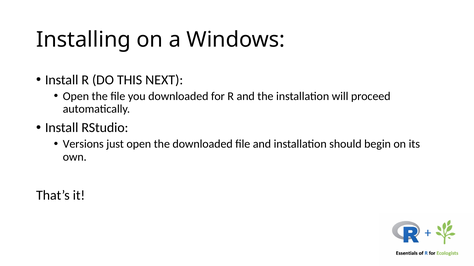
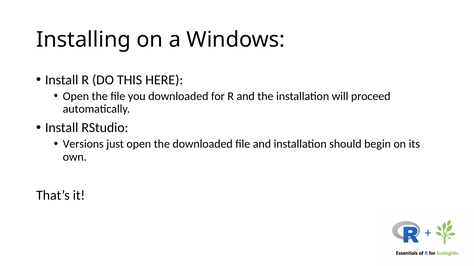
NEXT: NEXT -> HERE
